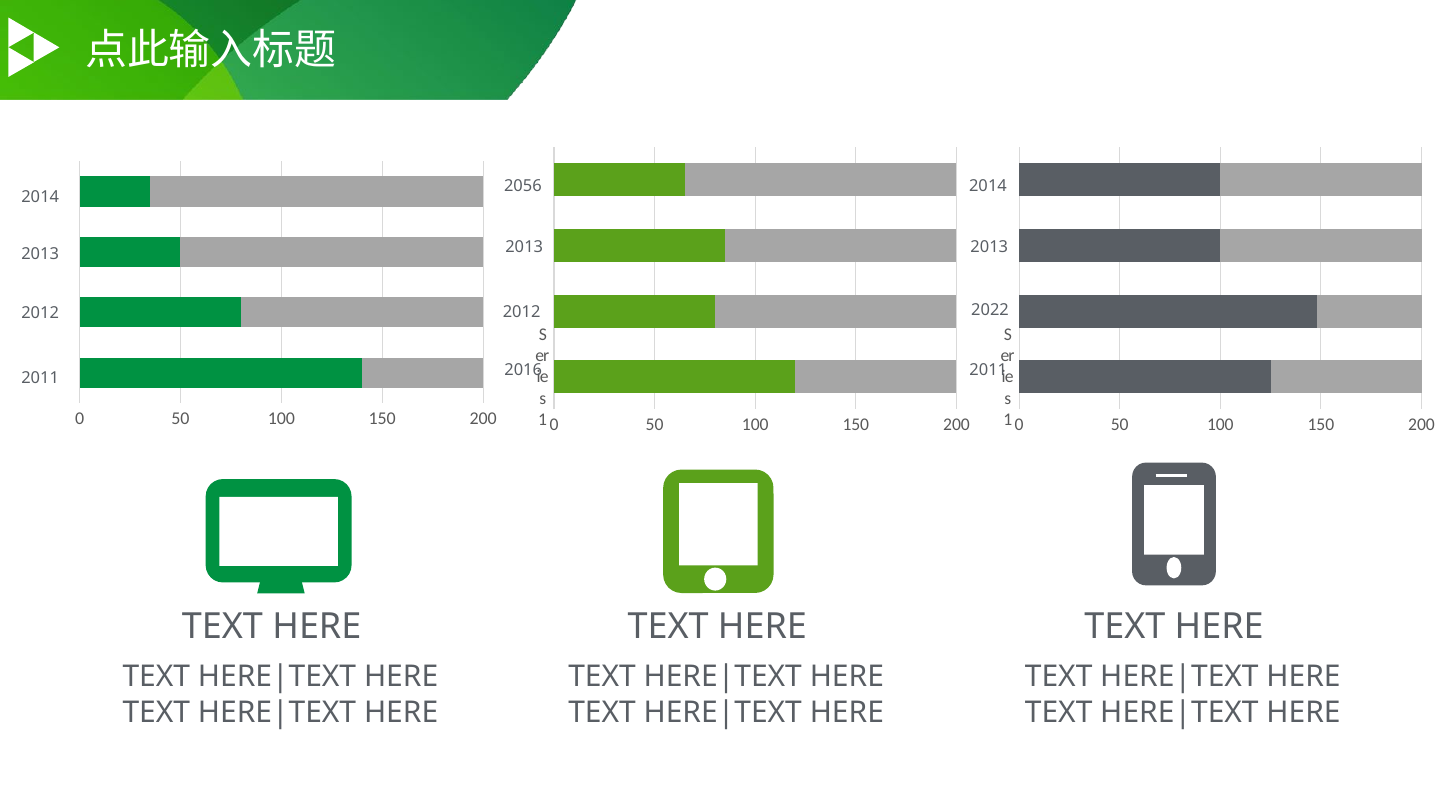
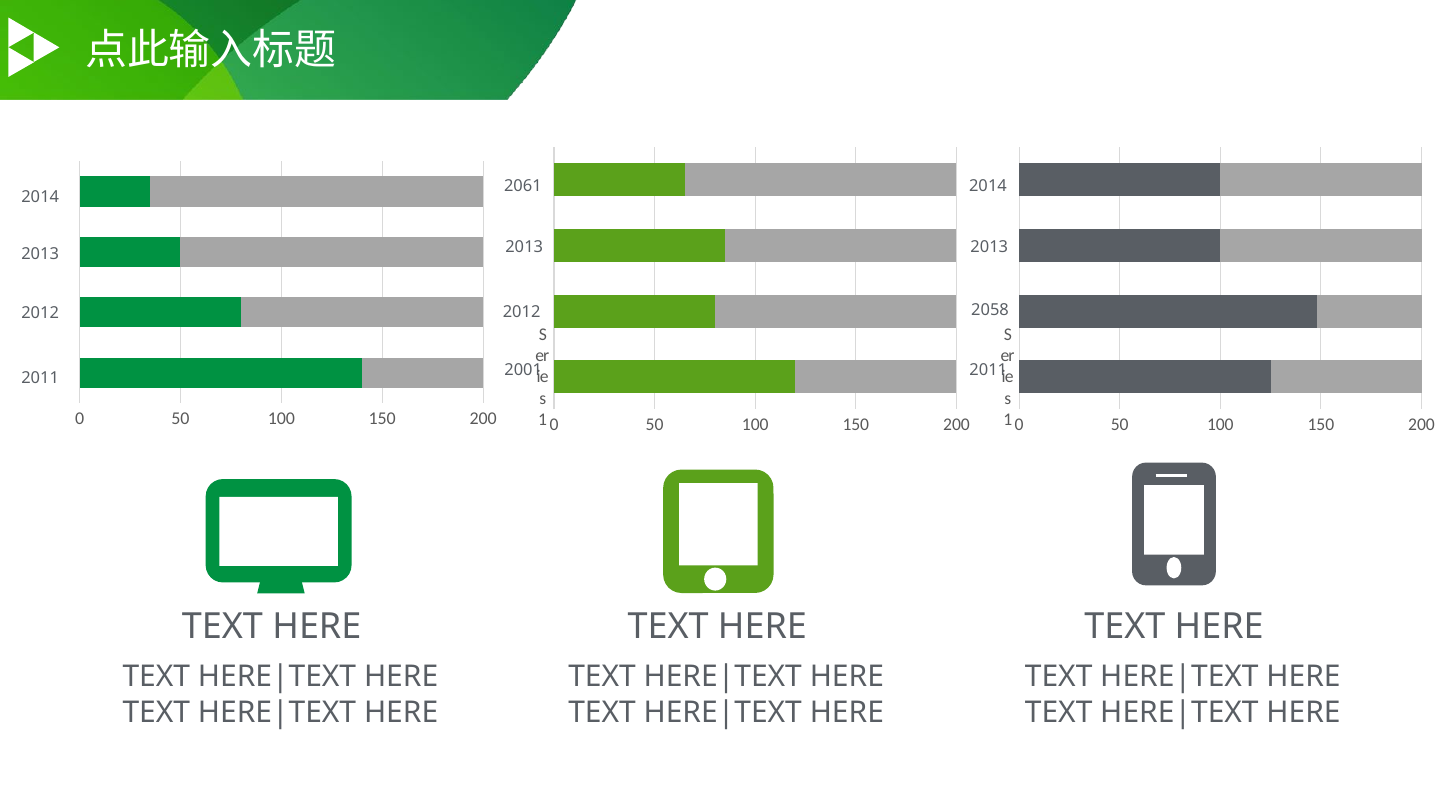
2056: 2056 -> 2061
2022: 2022 -> 2058
2016: 2016 -> 2001
